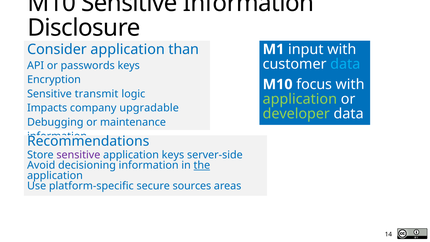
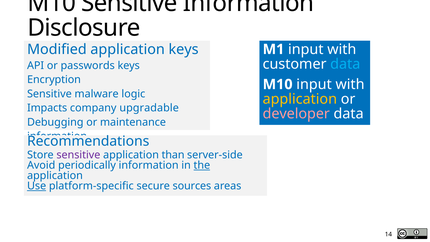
Consider: Consider -> Modified
application than: than -> keys
M10 focus: focus -> input
transmit: transmit -> malware
application at (300, 99) colour: light green -> yellow
developer colour: light green -> pink
application keys: keys -> than
decisioning: decisioning -> periodically
Use underline: none -> present
